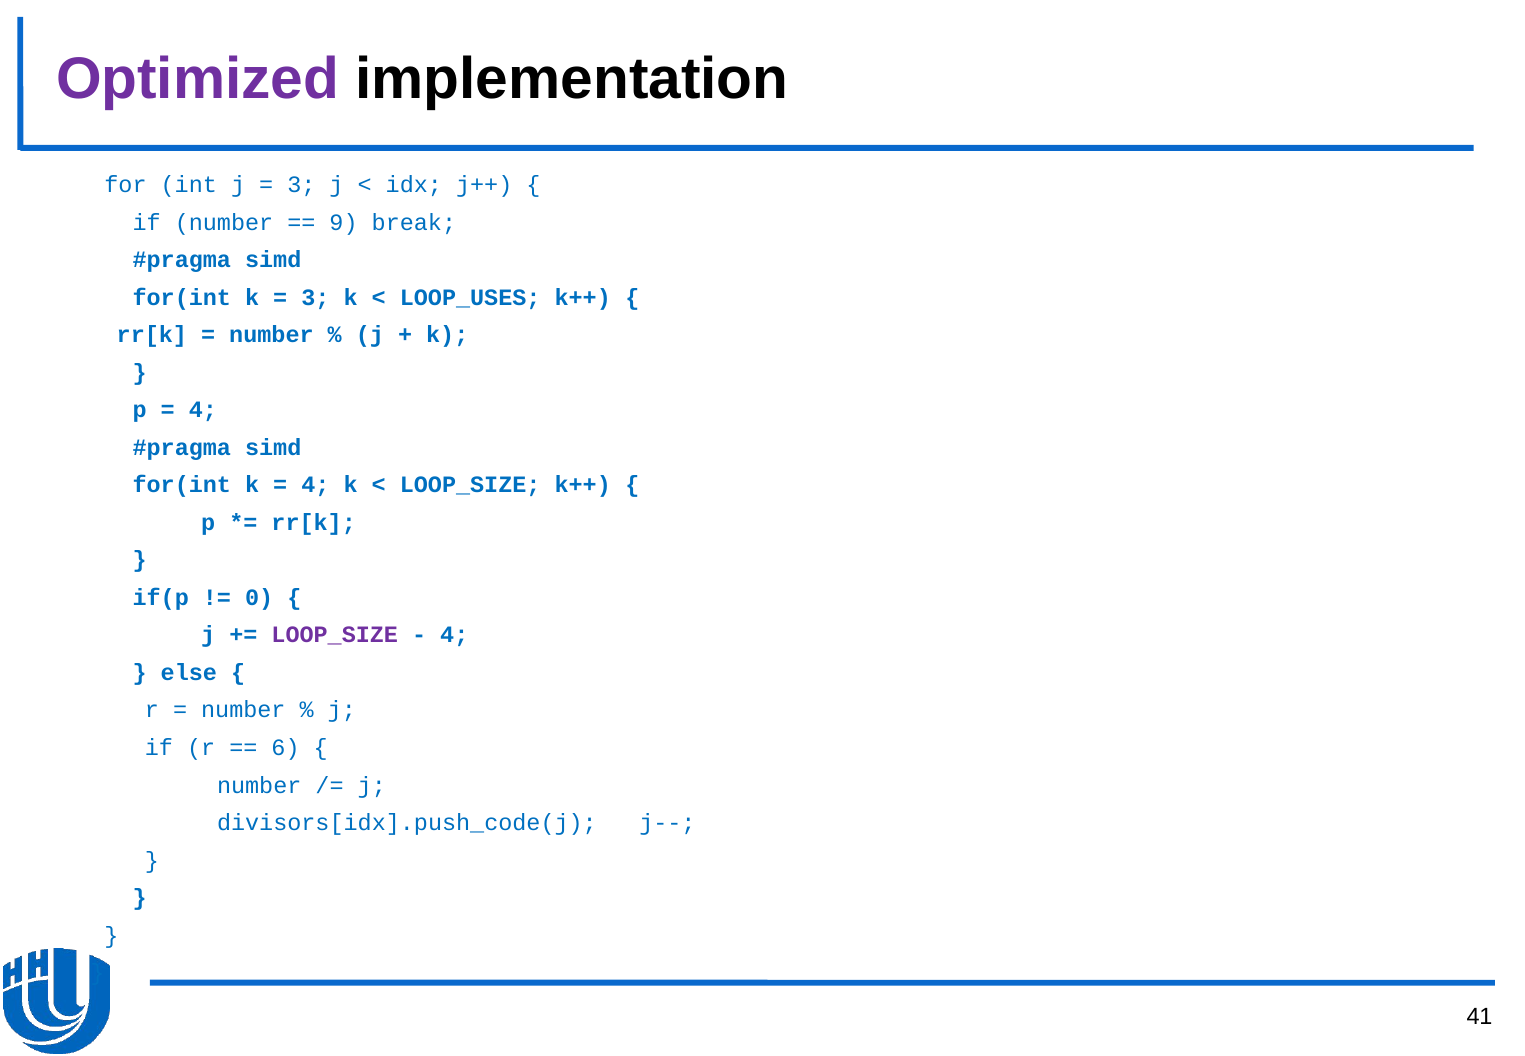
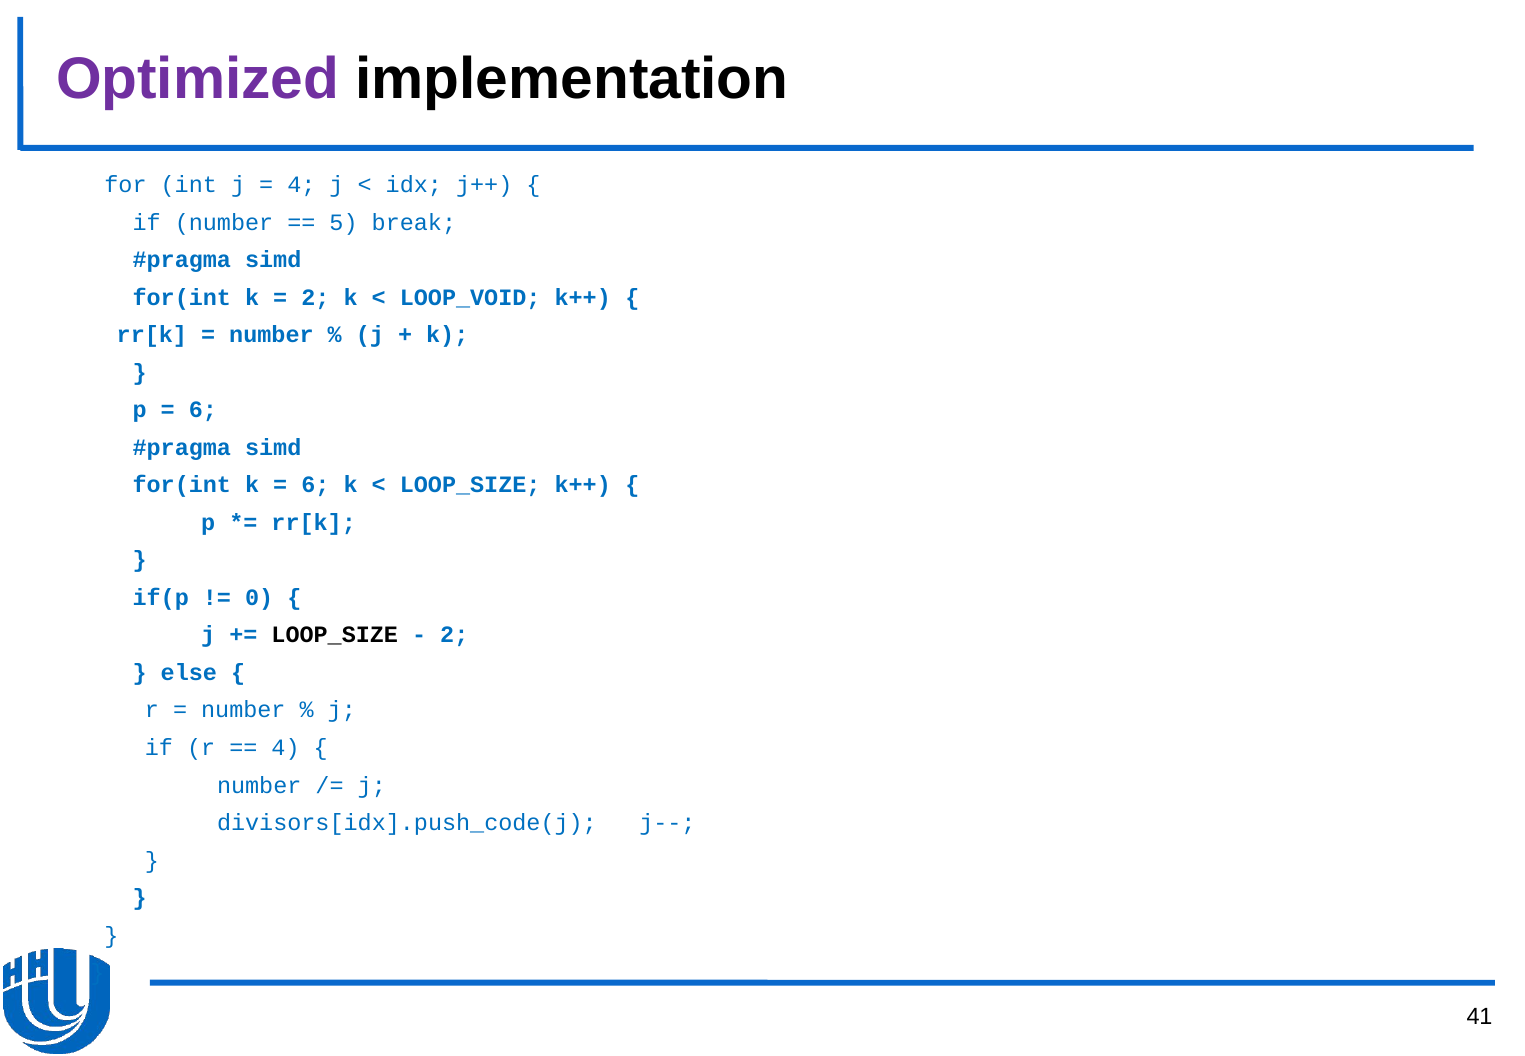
3 at (301, 185): 3 -> 4
9: 9 -> 5
3 at (315, 297): 3 -> 2
LOOP_USES: LOOP_USES -> LOOP_VOID
4 at (203, 410): 4 -> 6
4 at (315, 485): 4 -> 6
LOOP_SIZE at (335, 635) colour: purple -> black
4 at (454, 635): 4 -> 2
6 at (286, 748): 6 -> 4
